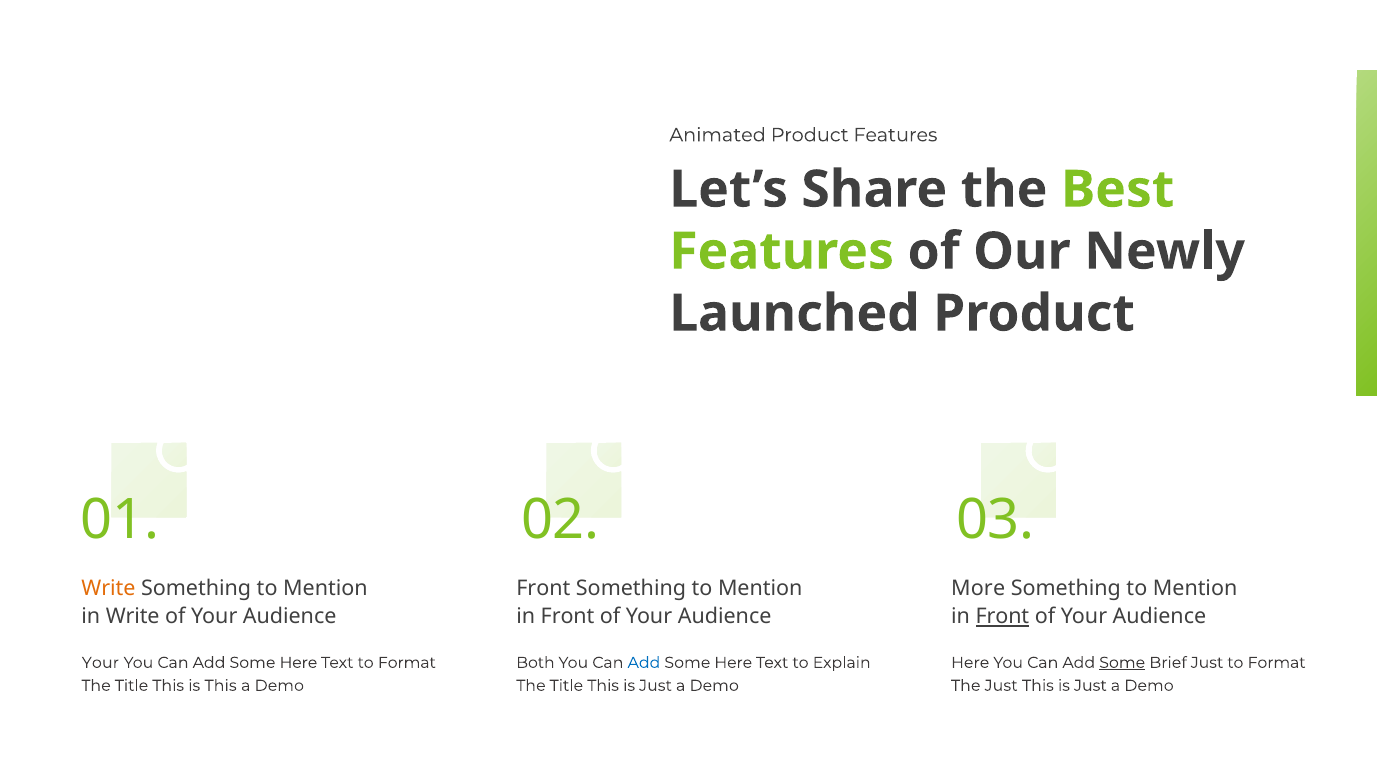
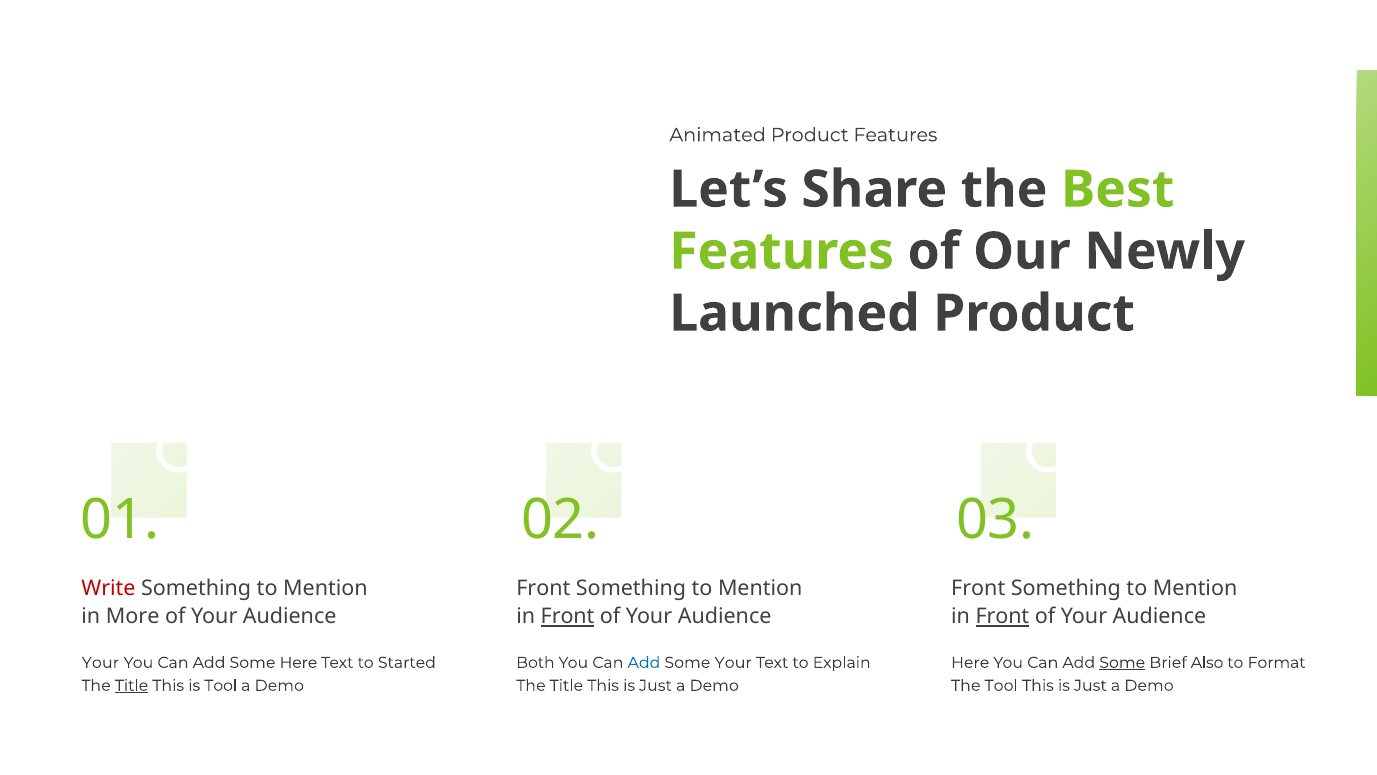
Write at (109, 588) colour: orange -> red
More at (978, 588): More -> Front
in Write: Write -> More
Front at (568, 617) underline: none -> present
Text to Format: Format -> Started
Here at (733, 662): Here -> Your
Brief Just: Just -> Also
Title at (132, 685) underline: none -> present
is This: This -> Tool
The Just: Just -> Tool
